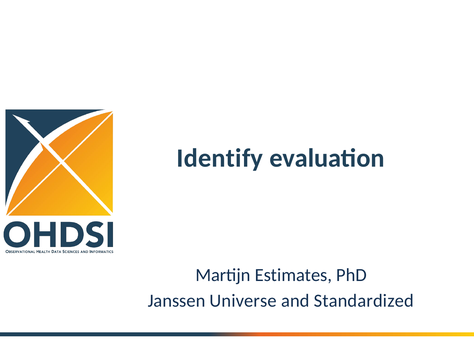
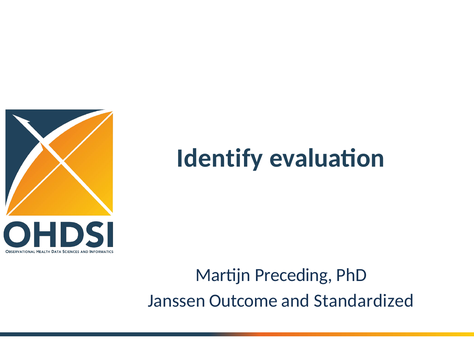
Estimates: Estimates -> Preceding
Universe: Universe -> Outcome
